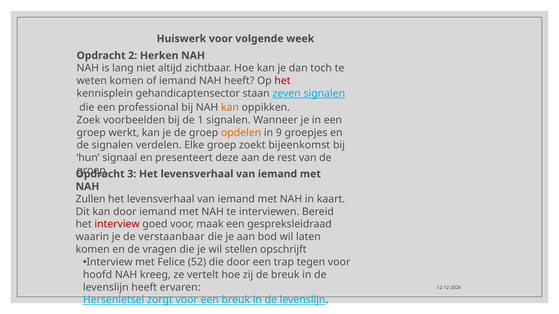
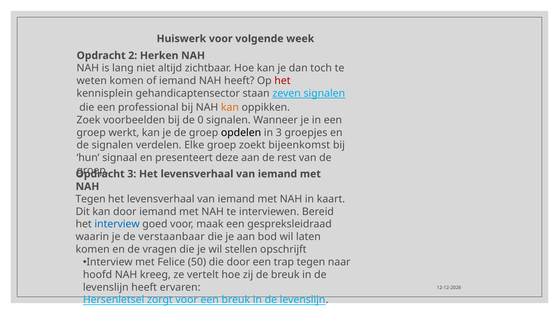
1: 1 -> 0
opdelen colour: orange -> black
in 9: 9 -> 3
Zullen at (91, 199): Zullen -> Tegen
interview at (117, 225) colour: red -> blue
52: 52 -> 50
tegen voor: voor -> naar
